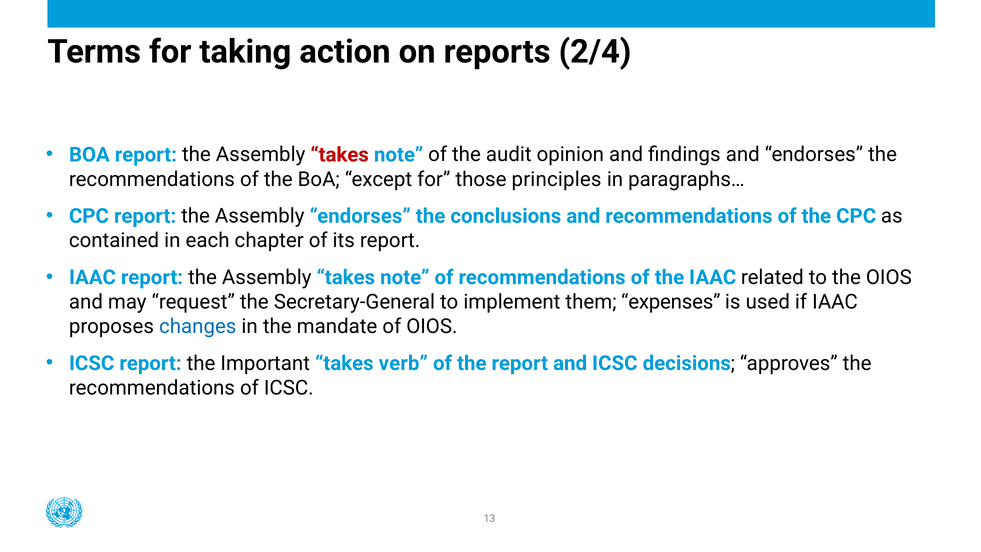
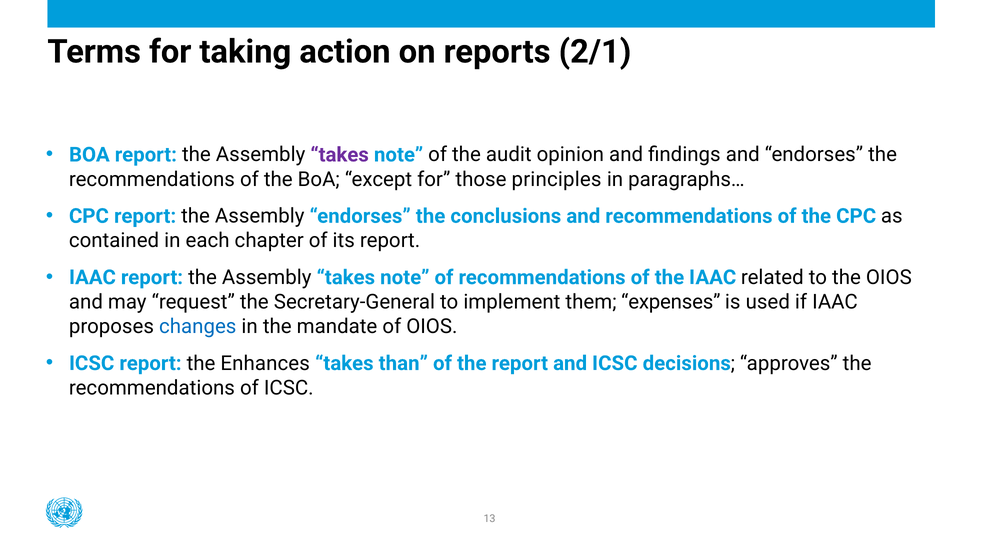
2/4: 2/4 -> 2/1
takes at (340, 155) colour: red -> purple
Important: Important -> Enhances
verb: verb -> than
